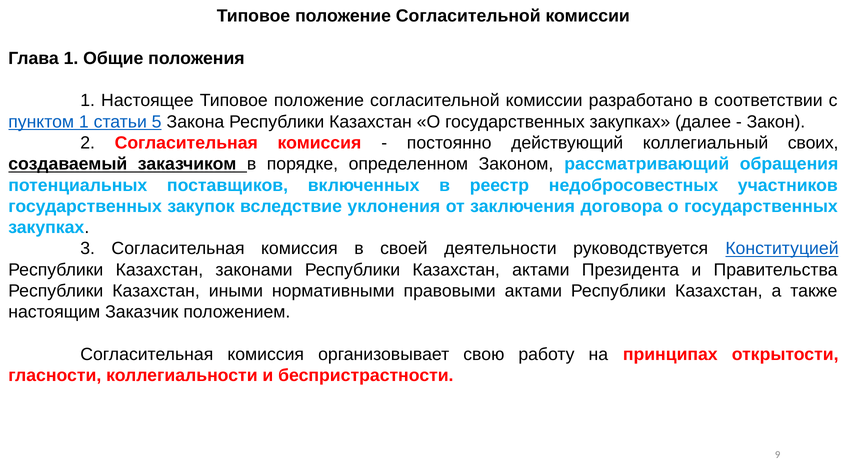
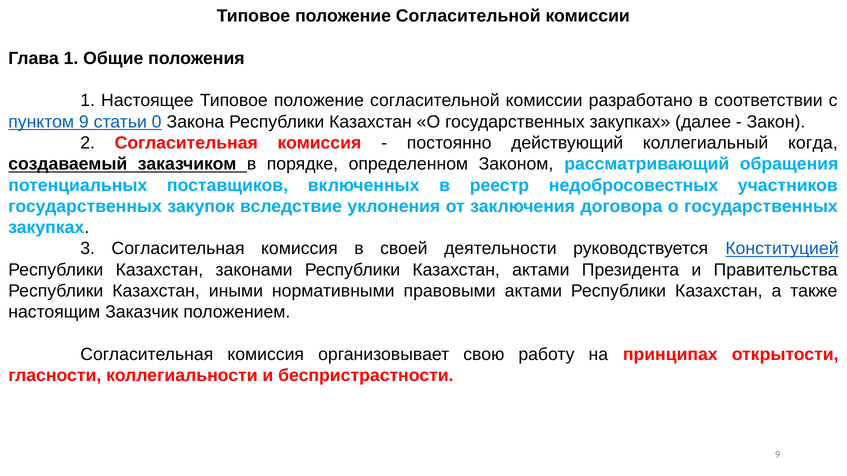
пунктом 1: 1 -> 9
5: 5 -> 0
своих: своих -> когда
